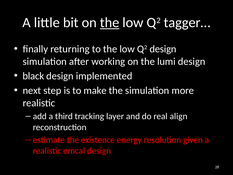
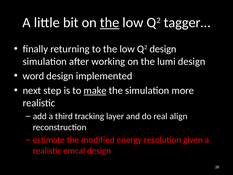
black: black -> word
make underline: none -> present
existence: existence -> modified
